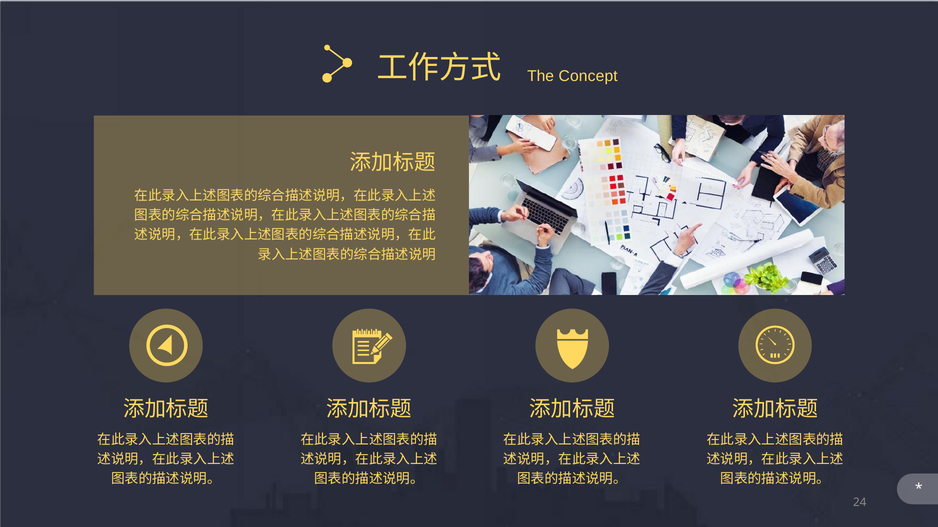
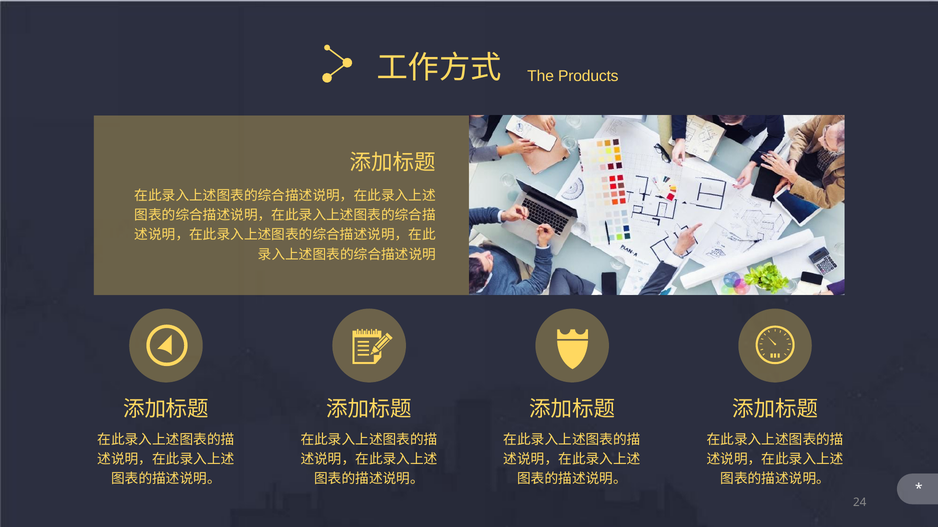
Concept: Concept -> Products
